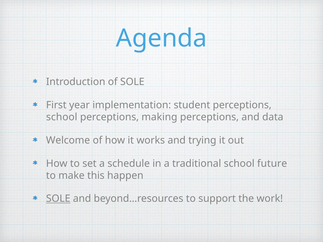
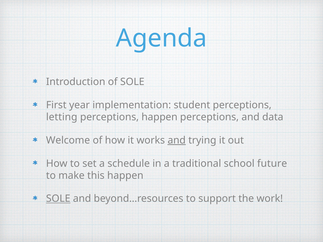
school at (62, 117): school -> letting
perceptions making: making -> happen
and at (177, 140) underline: none -> present
